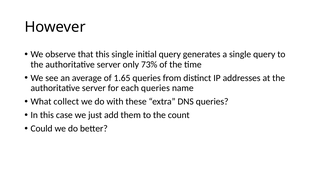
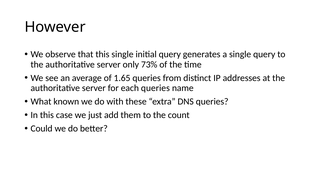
collect: collect -> known
